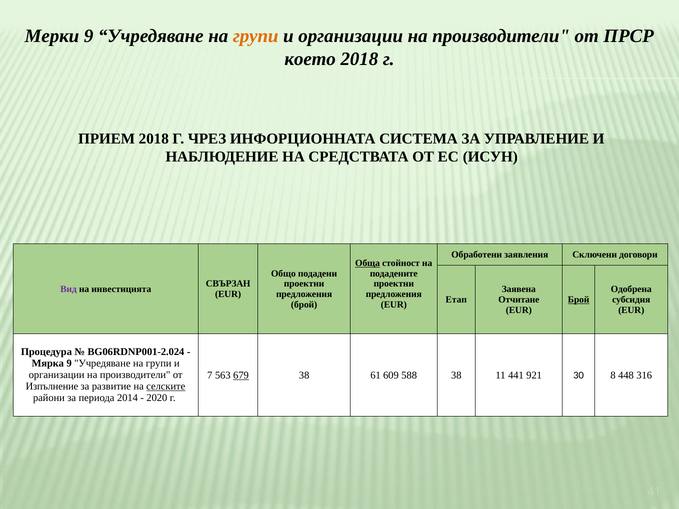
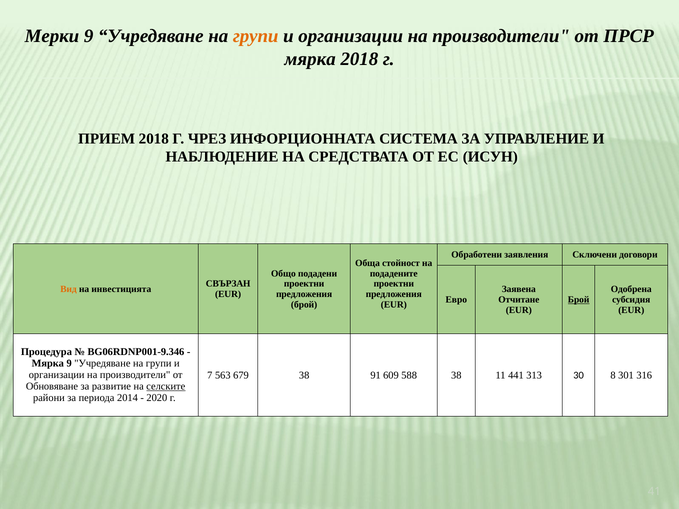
което at (310, 59): което -> мярка
Обща underline: present -> none
Вид colour: purple -> orange
Етап: Етап -> Евро
BG06RDNP001-2.024: BG06RDNP001-2.024 -> BG06RDNP001-9.346
679 underline: present -> none
61: 61 -> 91
921: 921 -> 313
448: 448 -> 301
Изпълнение: Изпълнение -> Обновяване
